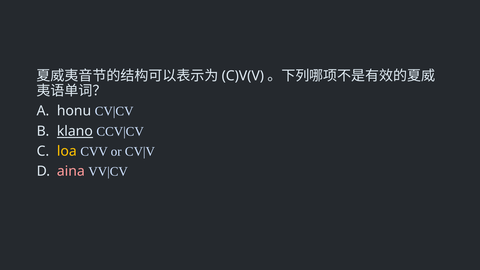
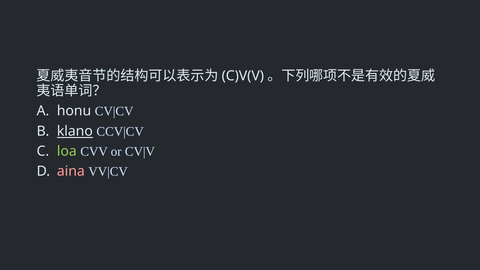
loa colour: yellow -> light green
